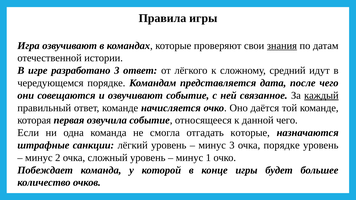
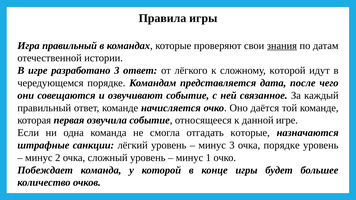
Игра озвучивают: озвучивают -> правильный
сложному средний: средний -> которой
каждый underline: present -> none
данной чего: чего -> игре
